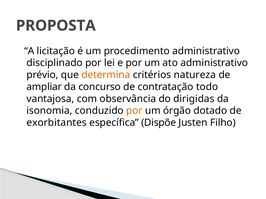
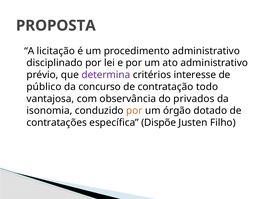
determina colour: orange -> purple
natureza: natureza -> interesse
ampliar: ampliar -> público
dirigidas: dirigidas -> privados
exorbitantes: exorbitantes -> contratações
